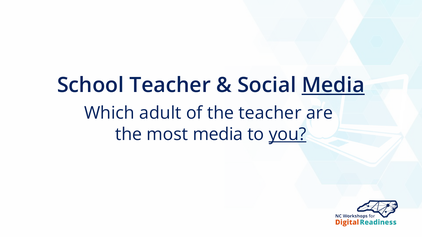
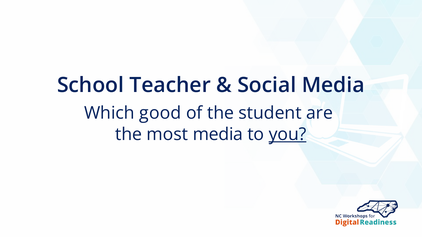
Media at (333, 85) underline: present -> none
adult: adult -> good
the teacher: teacher -> student
